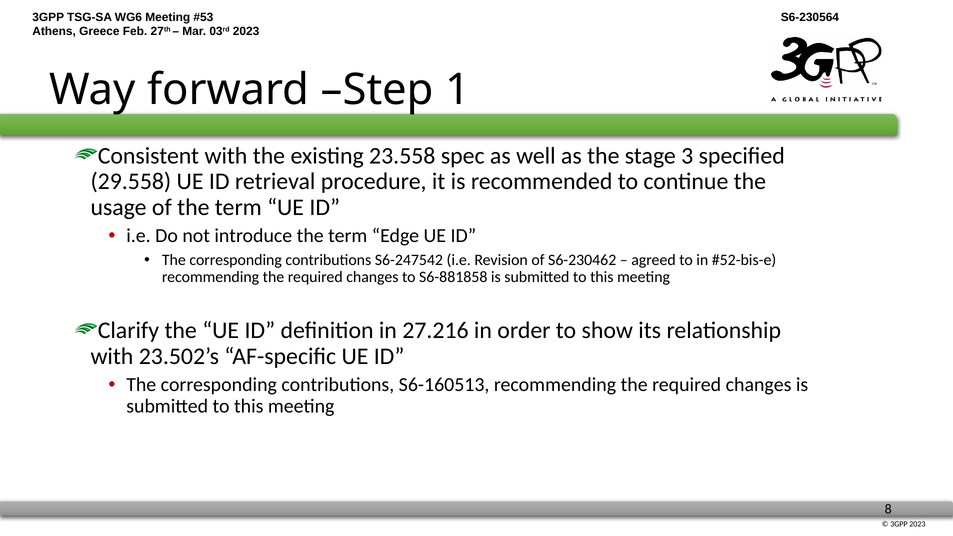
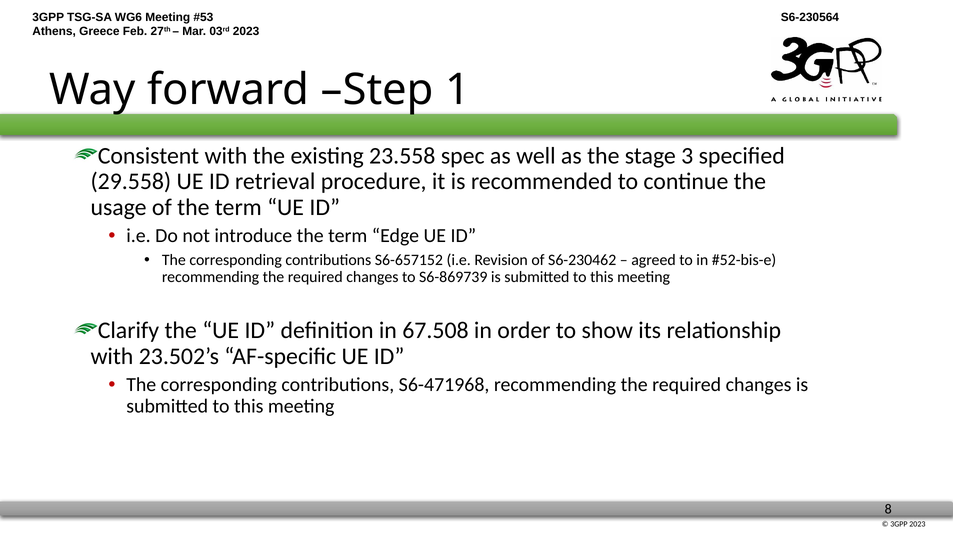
S6-247542: S6-247542 -> S6-657152
S6-881858: S6-881858 -> S6-869739
27.216: 27.216 -> 67.508
S6-160513: S6-160513 -> S6-471968
